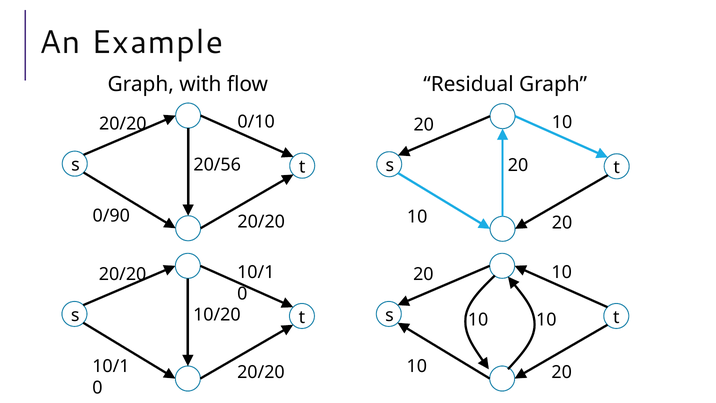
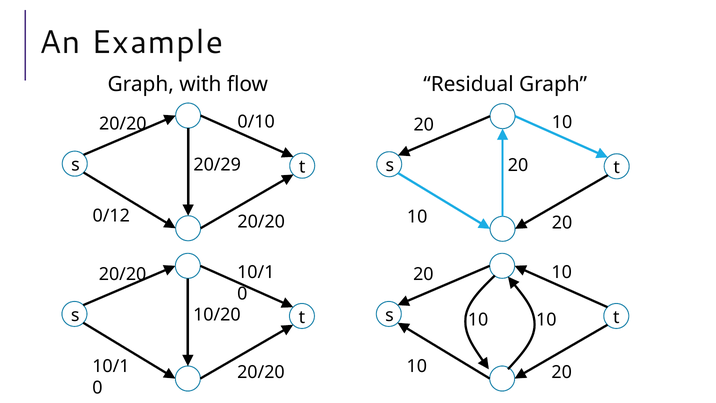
20/56: 20/56 -> 20/29
0/90: 0/90 -> 0/12
